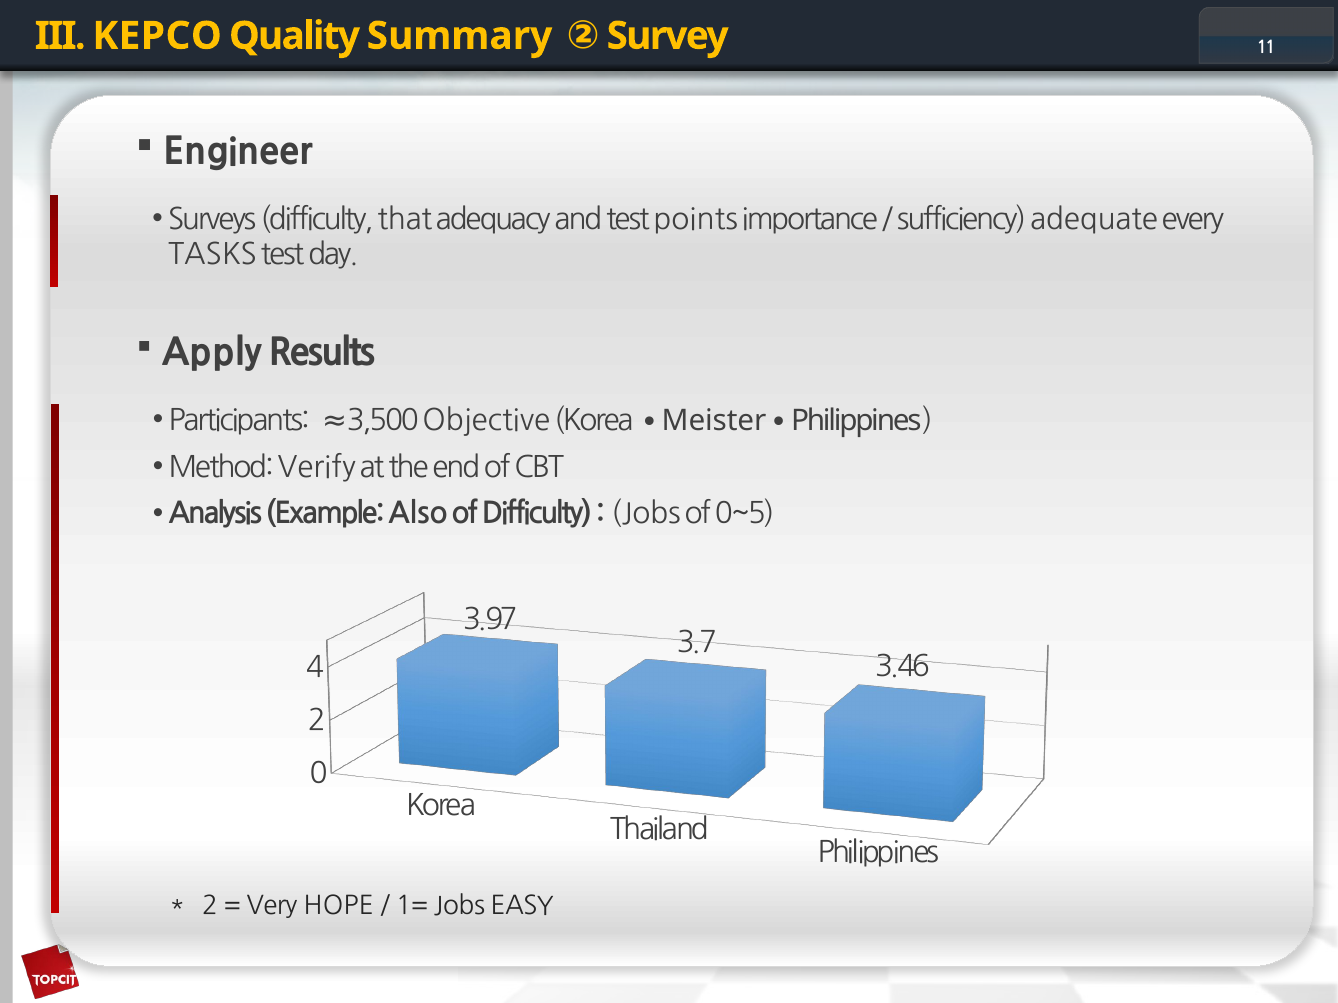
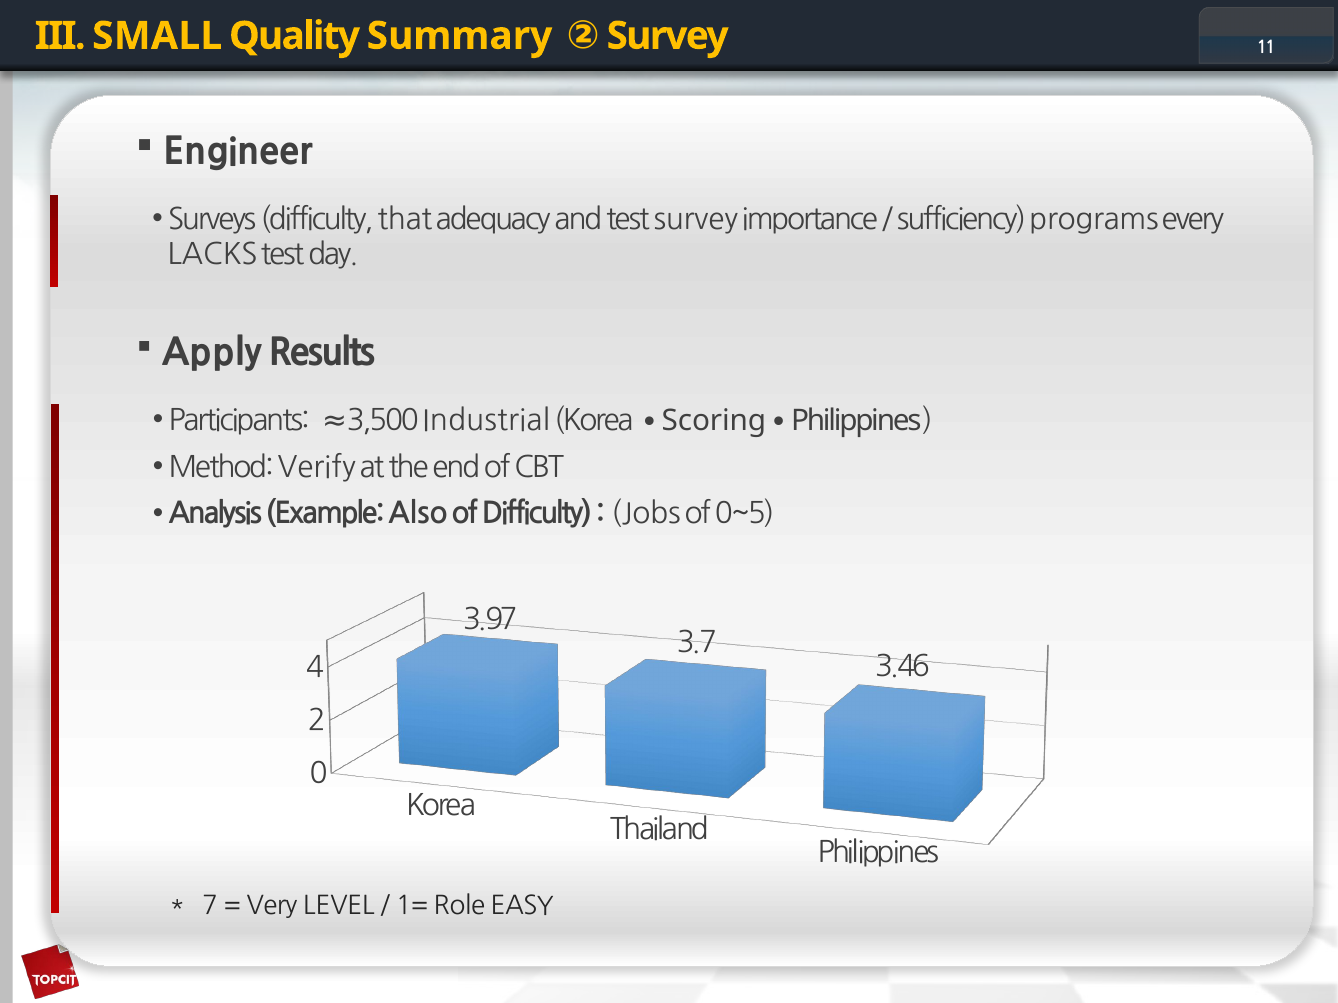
KEPCO: KEPCO -> SMALL
test points: points -> survey
adequate: adequate -> programs
TASKS: TASKS -> LACKS
Objective: Objective -> Industrial
Meister: Meister -> Scoring
2 at (210, 907): 2 -> 7
HOPE: HOPE -> LEVEL
1= Jobs: Jobs -> Role
